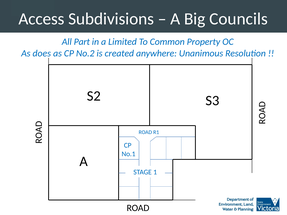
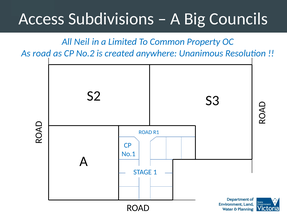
Part: Part -> Neil
As does: does -> road
